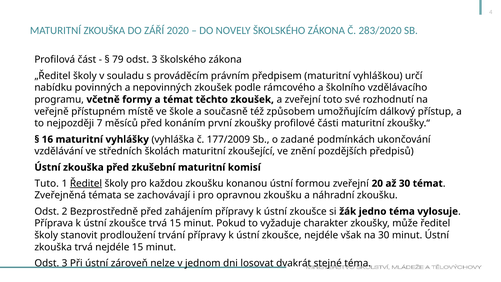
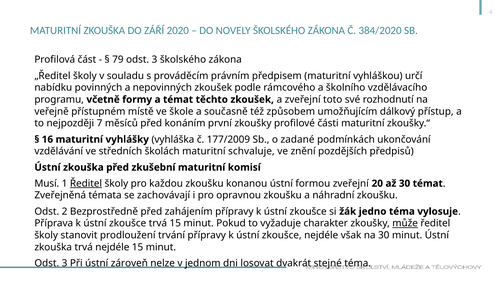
283/2020: 283/2020 -> 384/2020
zkoušející: zkoušející -> schvaluje
Tuto: Tuto -> Musí
může underline: none -> present
